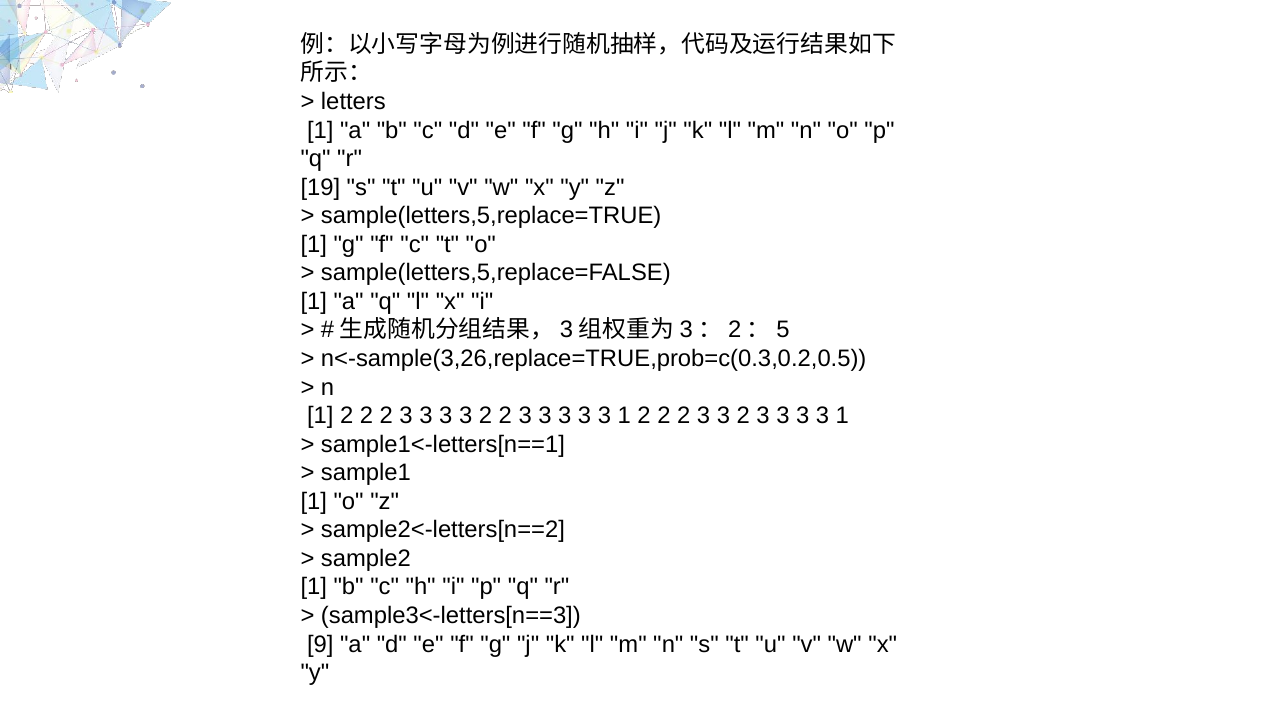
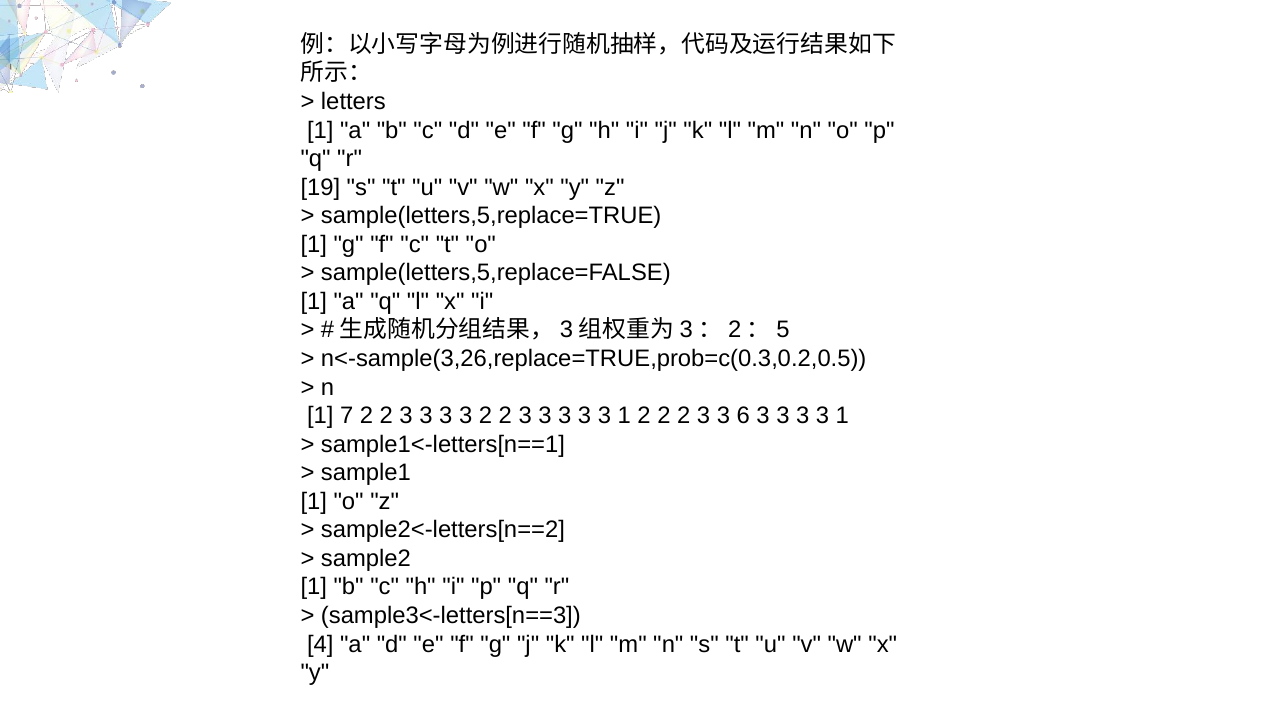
2 at (347, 416): 2 -> 7
2 3 3 2: 2 -> 6
9: 9 -> 4
